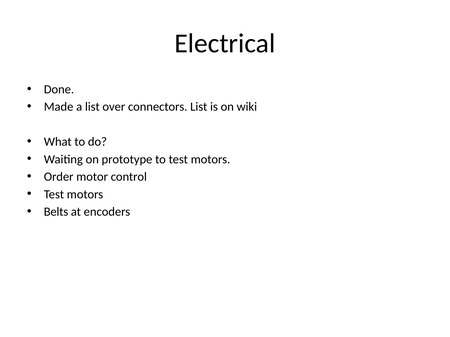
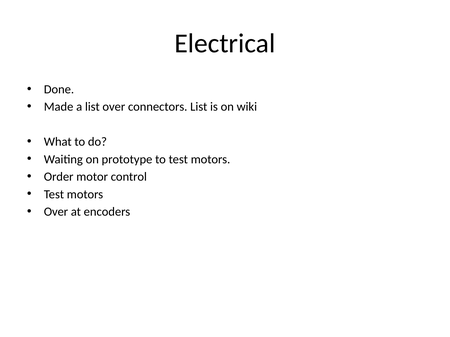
Belts at (56, 212): Belts -> Over
